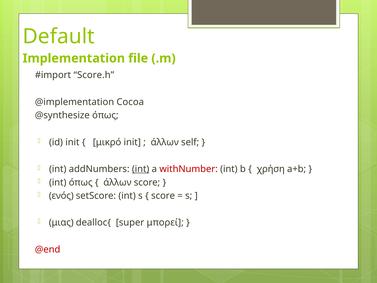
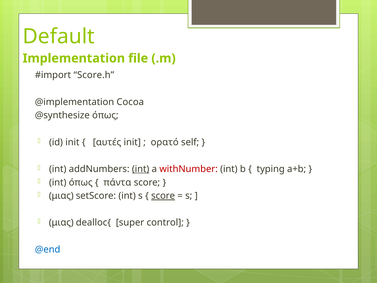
μικρό: μικρό -> αυτές
άλλων at (165, 142): άλλων -> ορατό
χρήση: χρήση -> typing
άλλων at (117, 182): άλλων -> πάντα
ενός at (61, 196): ενός -> μιας
score at (163, 196) underline: none -> present
μπορεί: μπορεί -> control
@end colour: red -> blue
